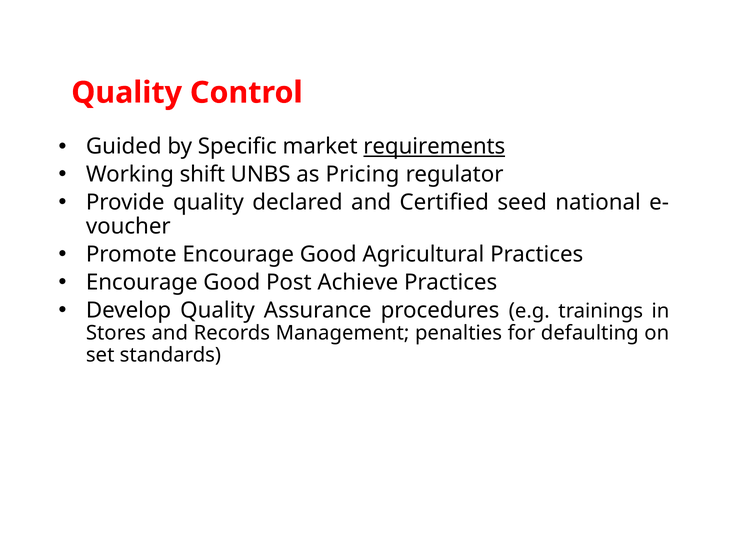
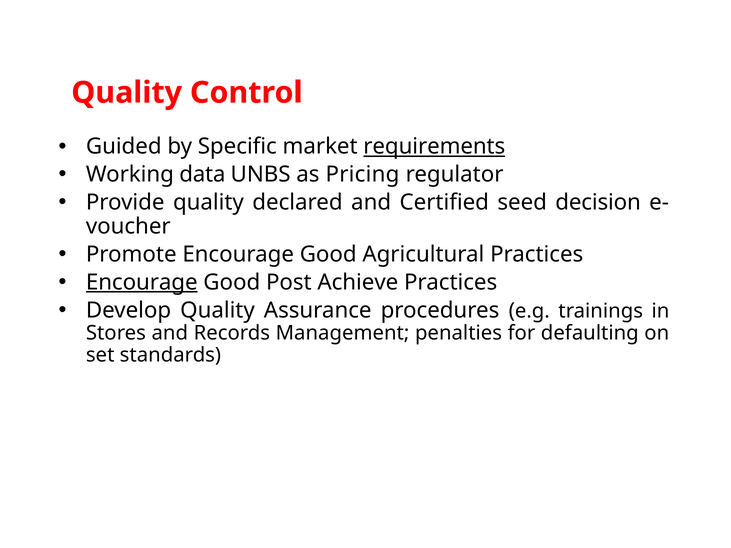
shift: shift -> data
national: national -> decision
Encourage at (142, 282) underline: none -> present
